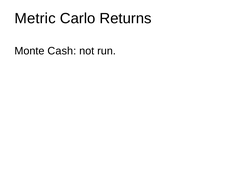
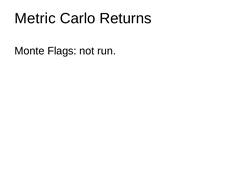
Cash: Cash -> Flags
